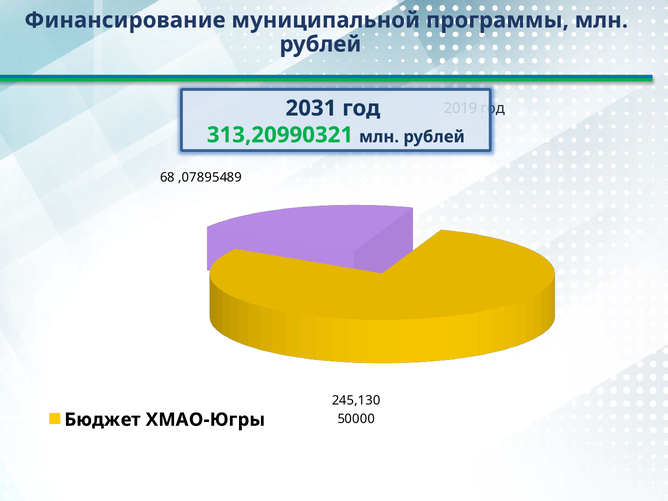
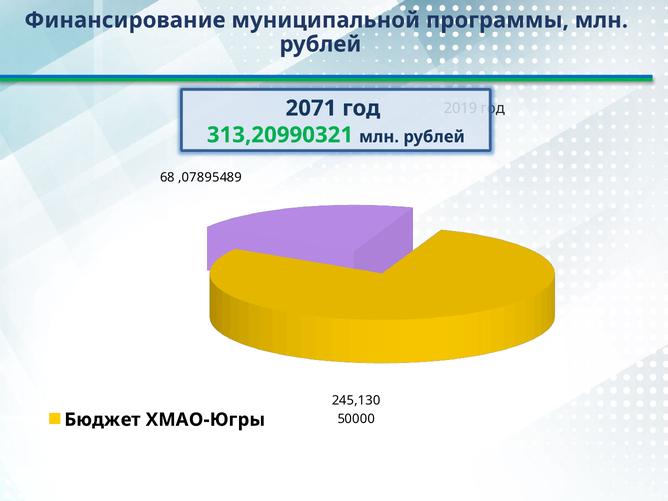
2031: 2031 -> 2071
